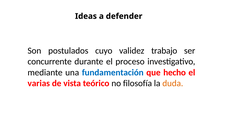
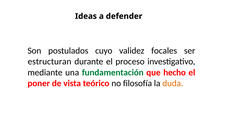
trabajo: trabajo -> focales
concurrente: concurrente -> estructuran
fundamentación colour: blue -> green
varias: varias -> poner
